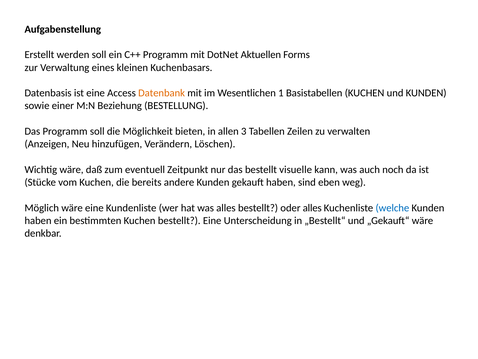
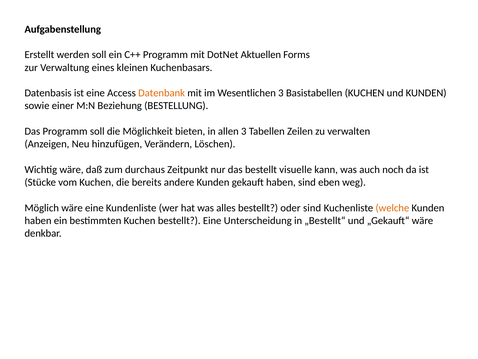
Wesentlichen 1: 1 -> 3
eventuell: eventuell -> durchaus
oder alles: alles -> sind
welche colour: blue -> orange
